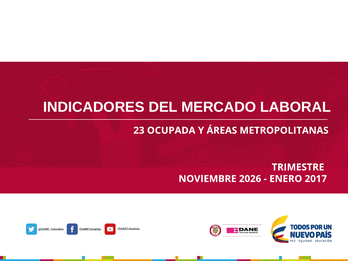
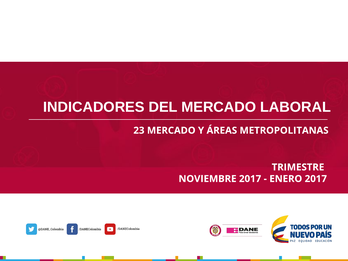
23 OCUPADA: OCUPADA -> MERCADO
NOVIEMBRE 2026: 2026 -> 2017
